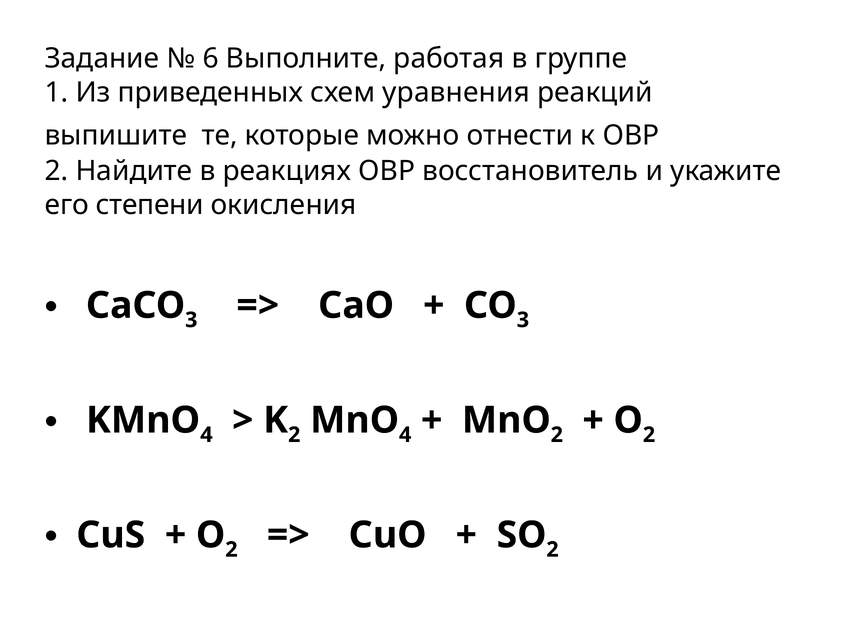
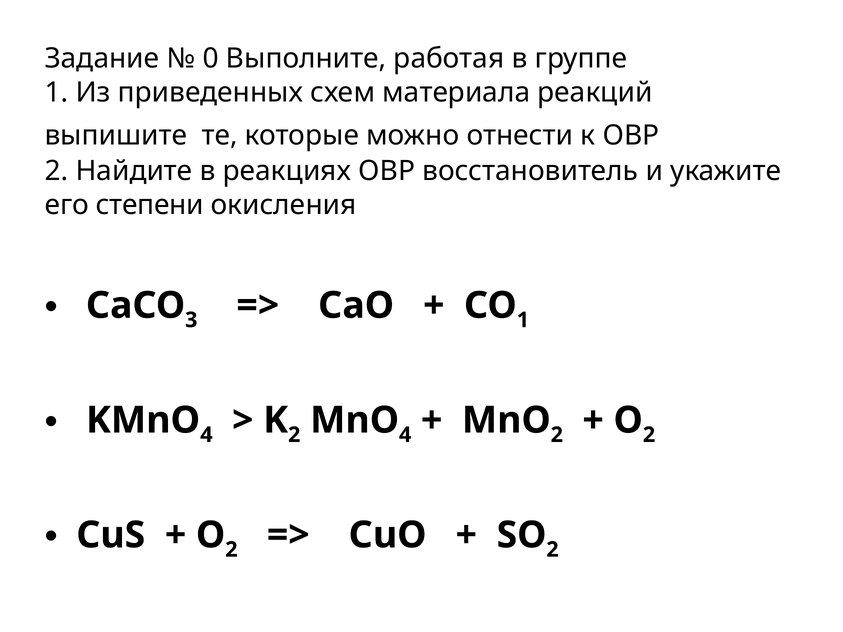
6: 6 -> 0
уравнения: уравнения -> материала
3 at (523, 320): 3 -> 1
